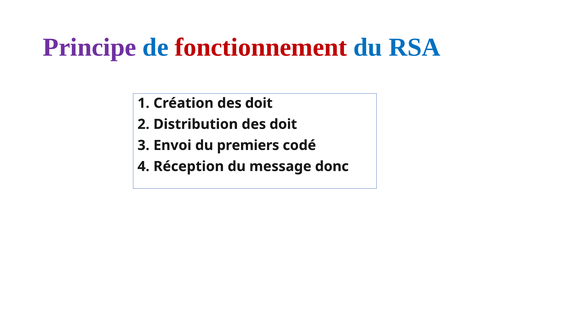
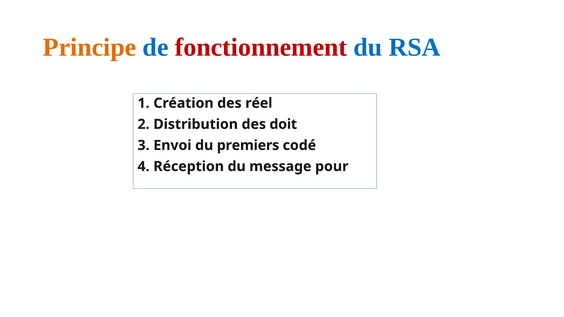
Principe colour: purple -> orange
Création des doit: doit -> réel
donc: donc -> pour
